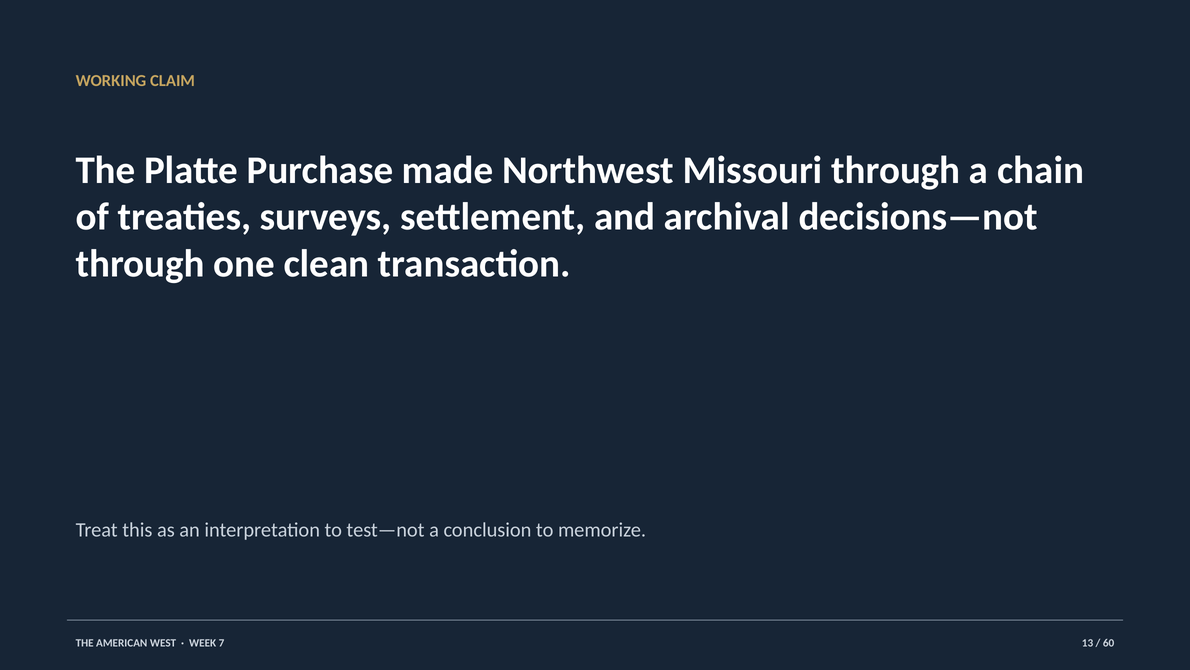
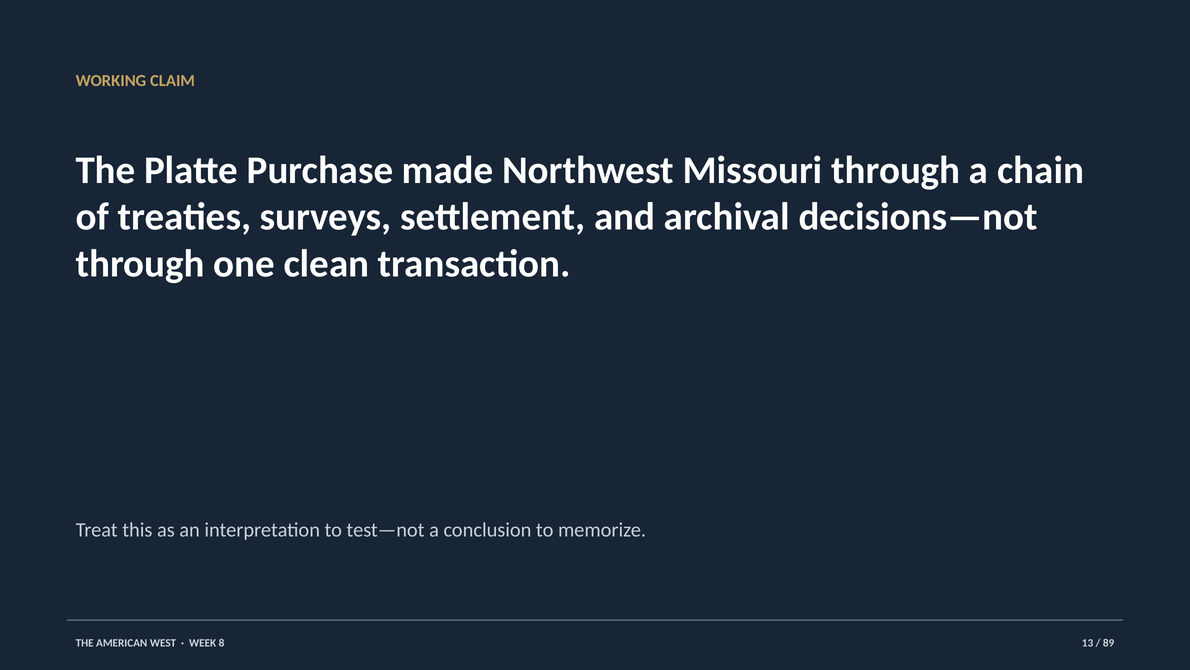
7: 7 -> 8
60: 60 -> 89
